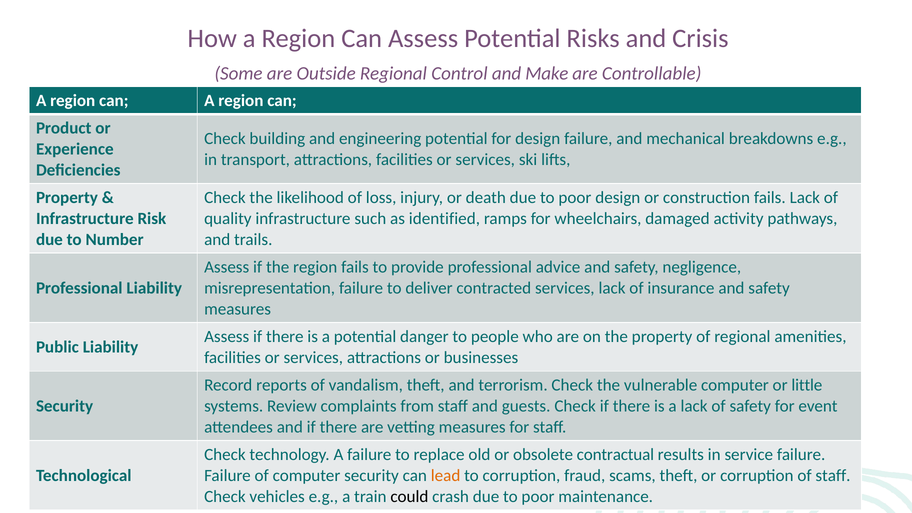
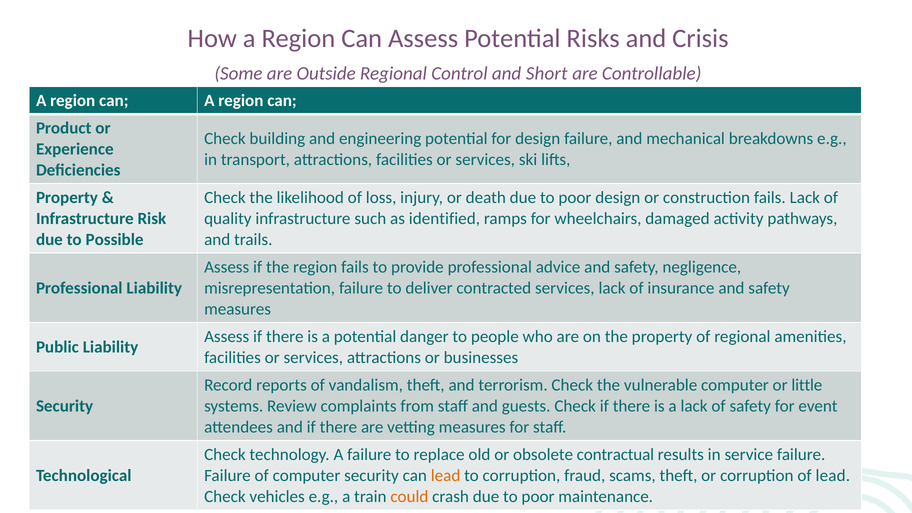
Make: Make -> Short
Number: Number -> Possible
of staff: staff -> lead
could colour: black -> orange
